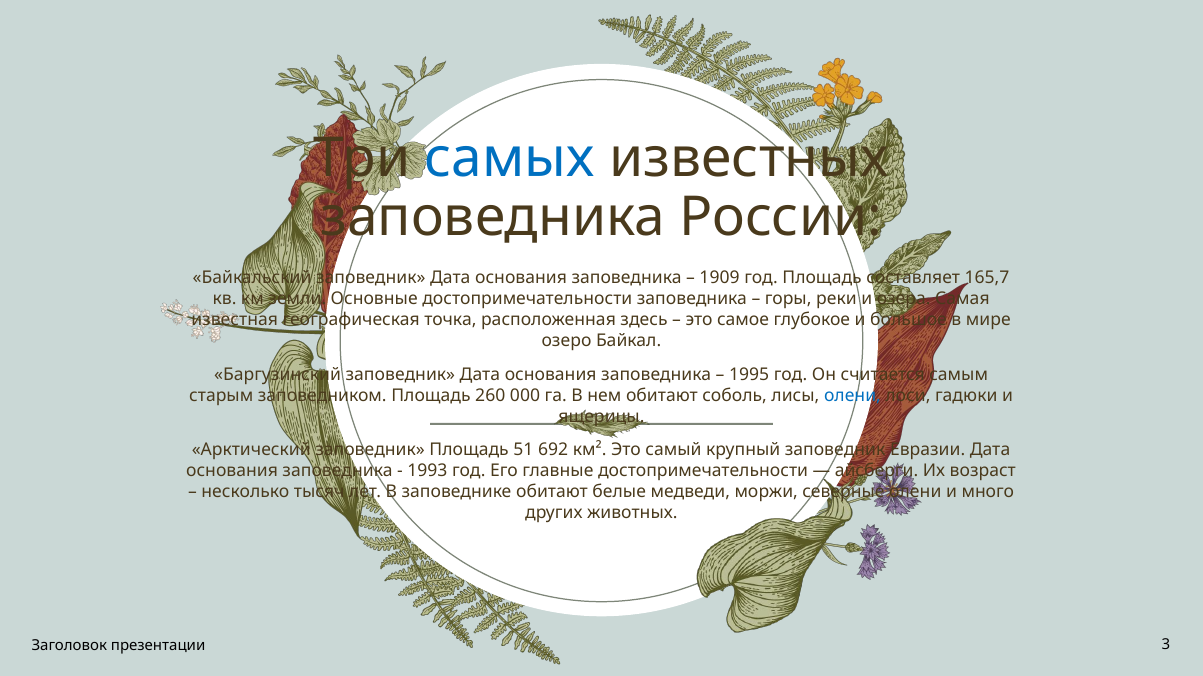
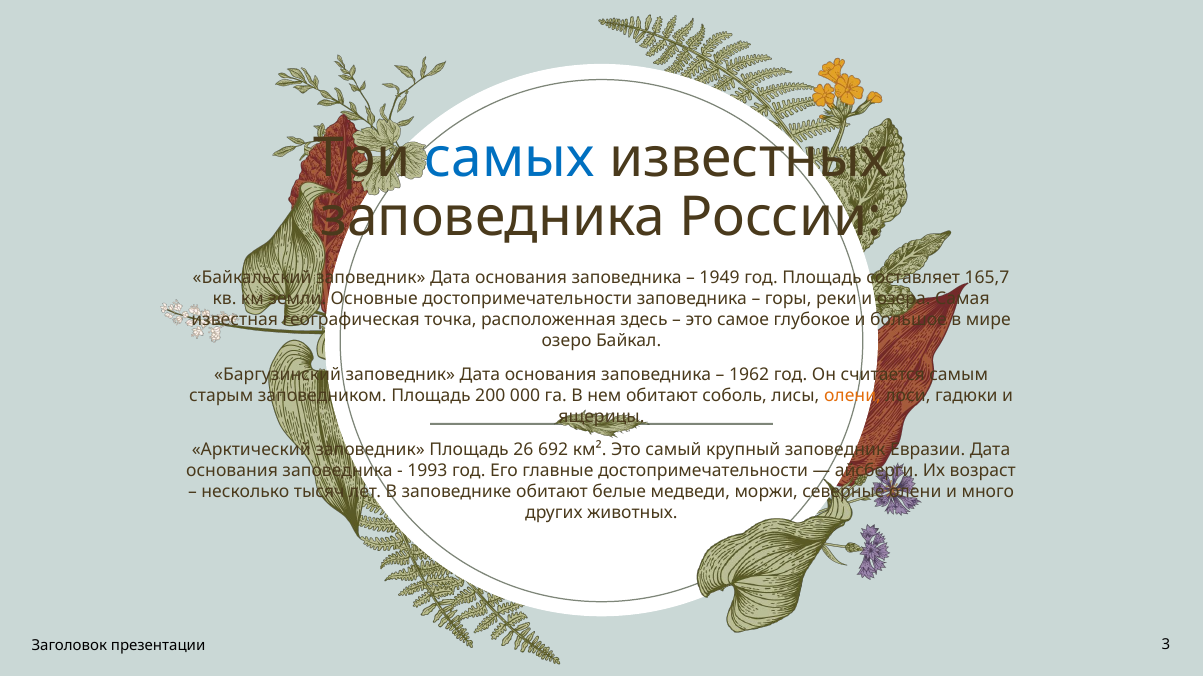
1909: 1909 -> 1949
1995: 1995 -> 1962
260: 260 -> 200
олени at (852, 396) colour: blue -> orange
51: 51 -> 26
